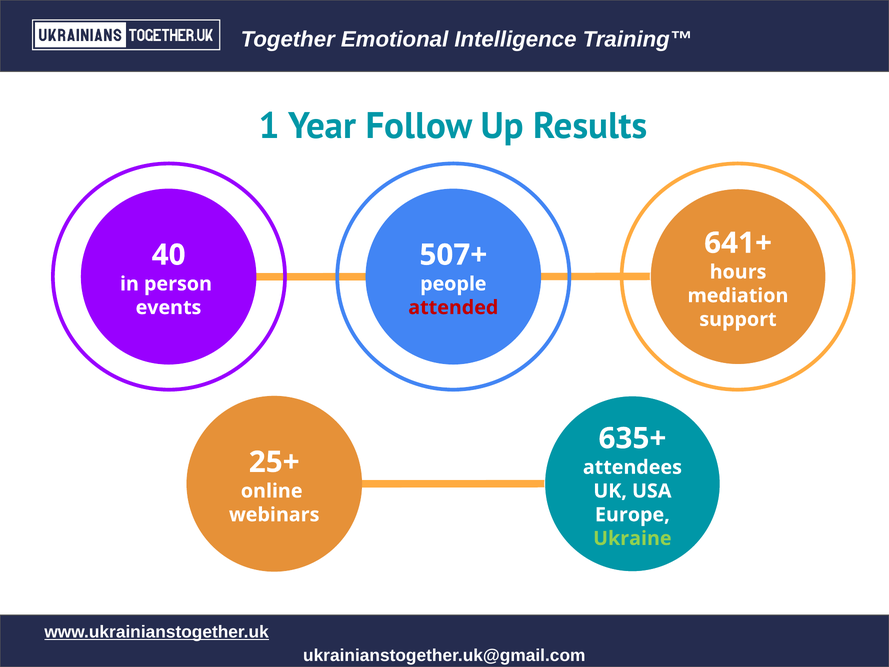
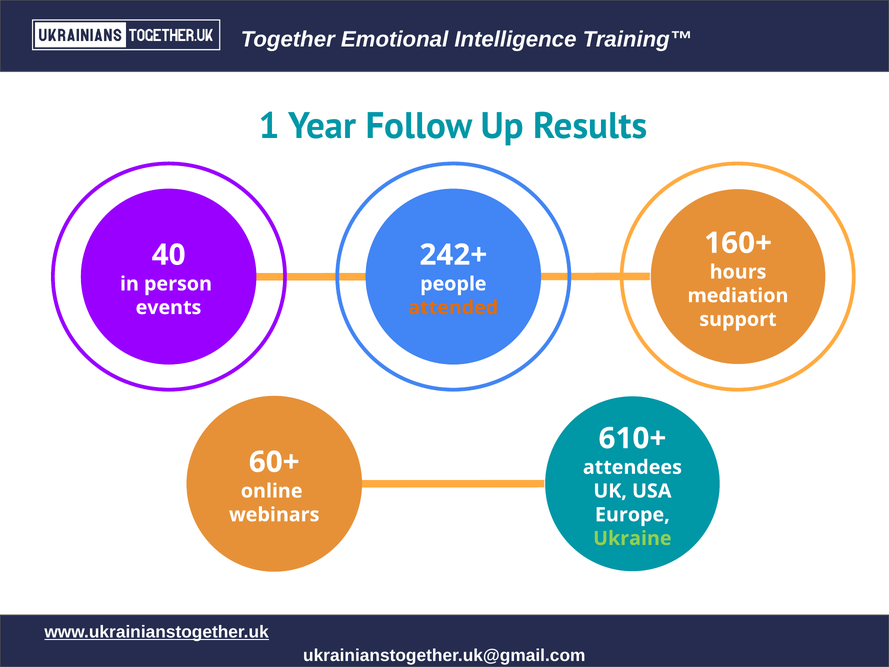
641+: 641+ -> 160+
507+: 507+ -> 242+
attended colour: red -> orange
635+: 635+ -> 610+
25+: 25+ -> 60+
